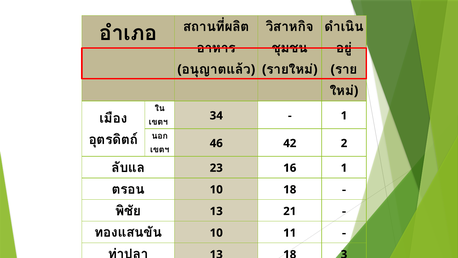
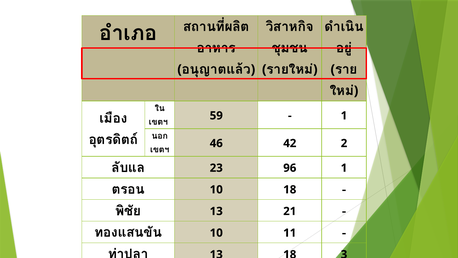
34: 34 -> 59
16: 16 -> 96
